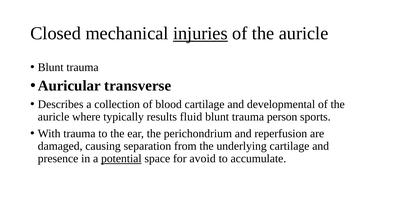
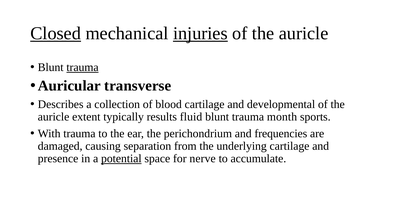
Closed underline: none -> present
trauma at (82, 67) underline: none -> present
where: where -> extent
person: person -> month
reperfusion: reperfusion -> frequencies
avoid: avoid -> nerve
